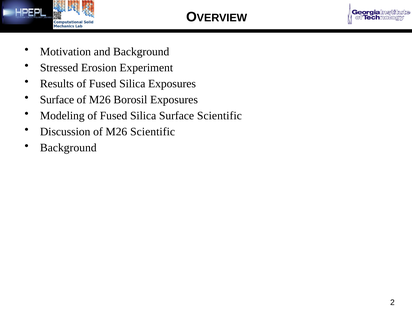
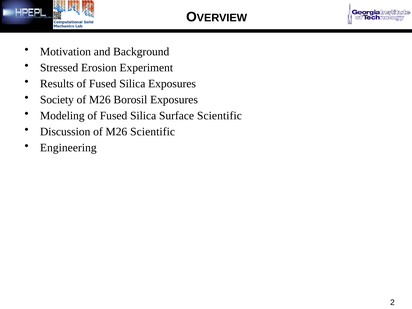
Surface at (57, 100): Surface -> Society
Background at (68, 148): Background -> Engineering
